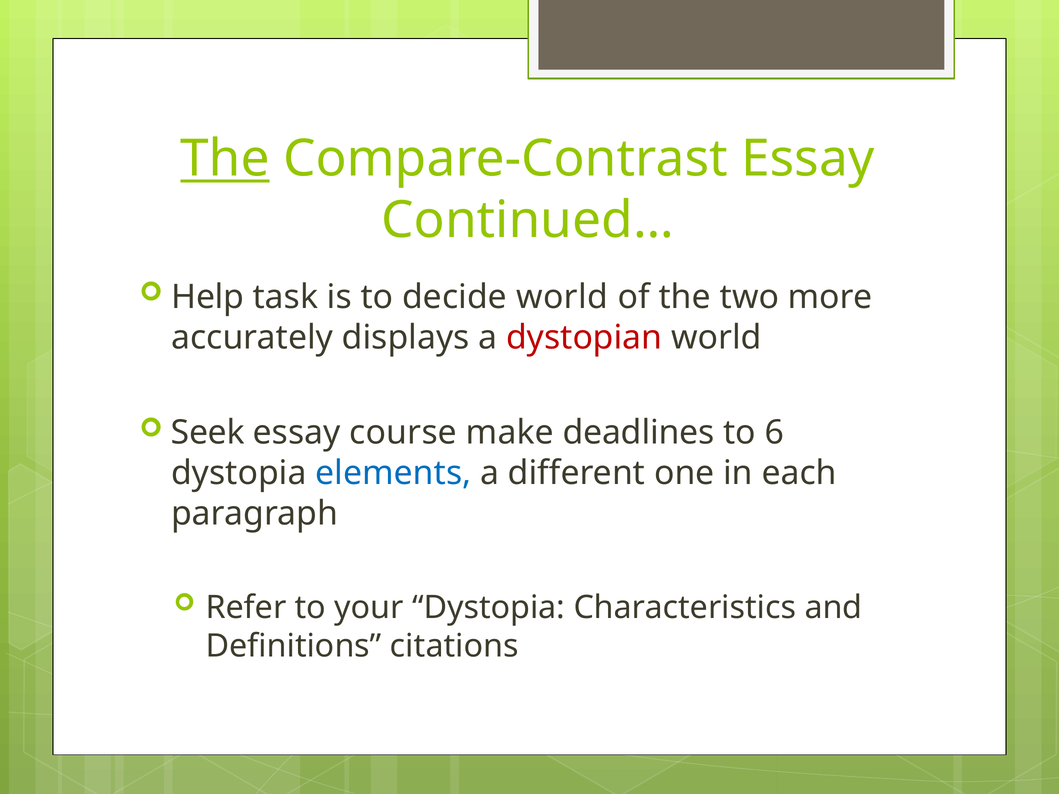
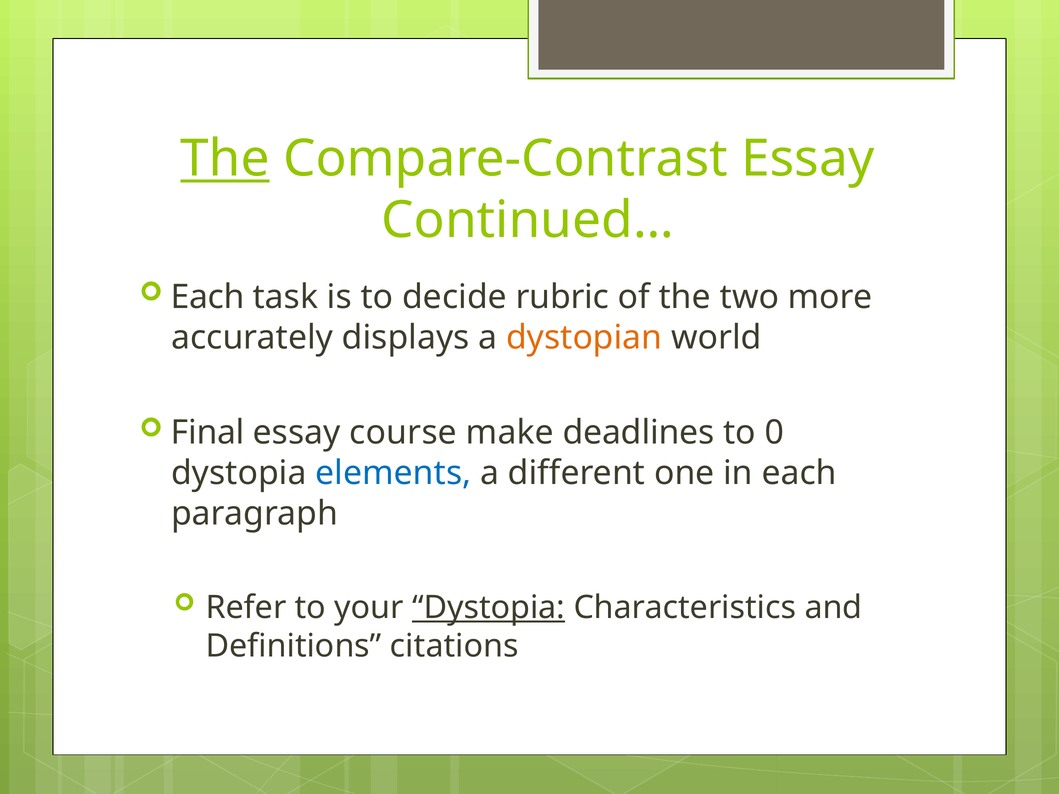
Help at (208, 297): Help -> Each
decide world: world -> rubric
dystopian colour: red -> orange
Seek: Seek -> Final
6: 6 -> 0
Dystopia at (489, 608) underline: none -> present
